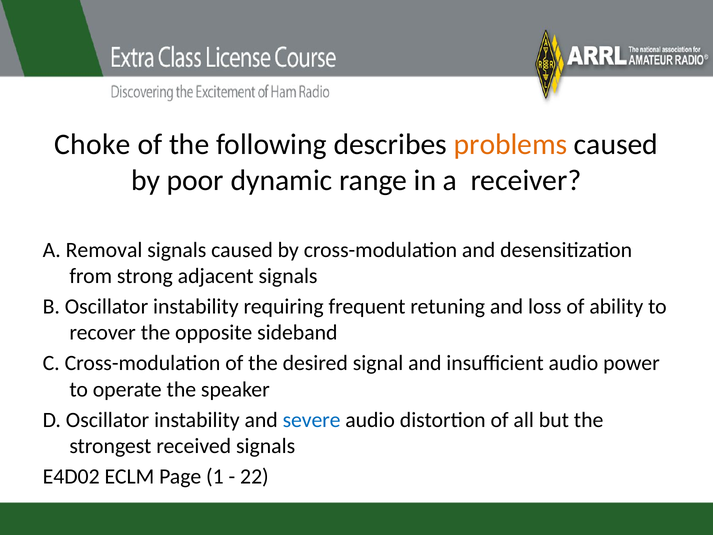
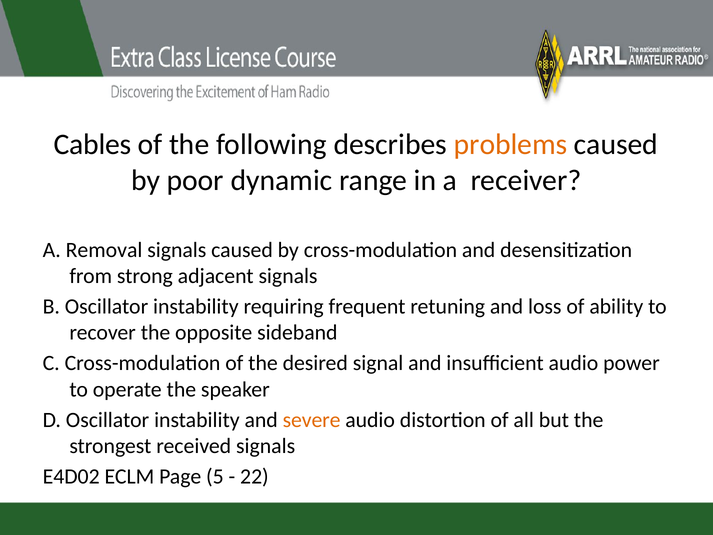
Choke: Choke -> Cables
severe colour: blue -> orange
1: 1 -> 5
